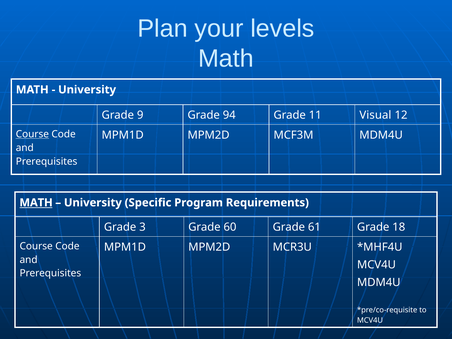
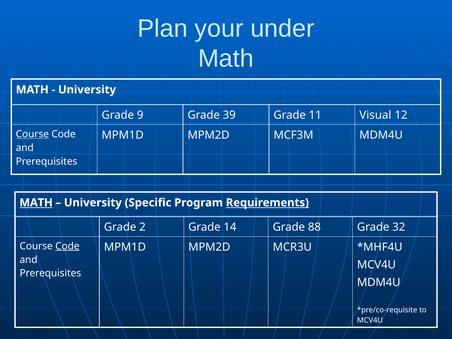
levels: levels -> under
94: 94 -> 39
Requirements underline: none -> present
3: 3 -> 2
60: 60 -> 14
61: 61 -> 88
18: 18 -> 32
Code at (67, 246) underline: none -> present
